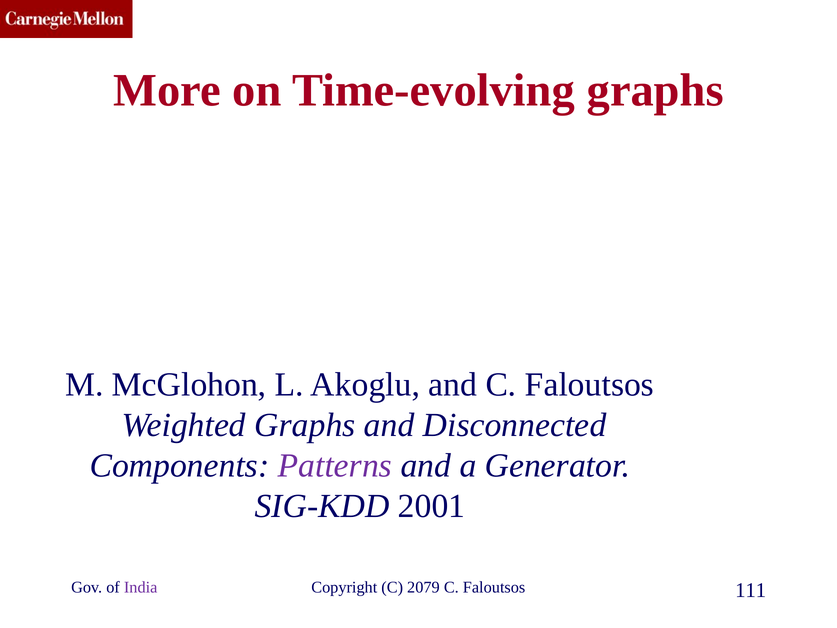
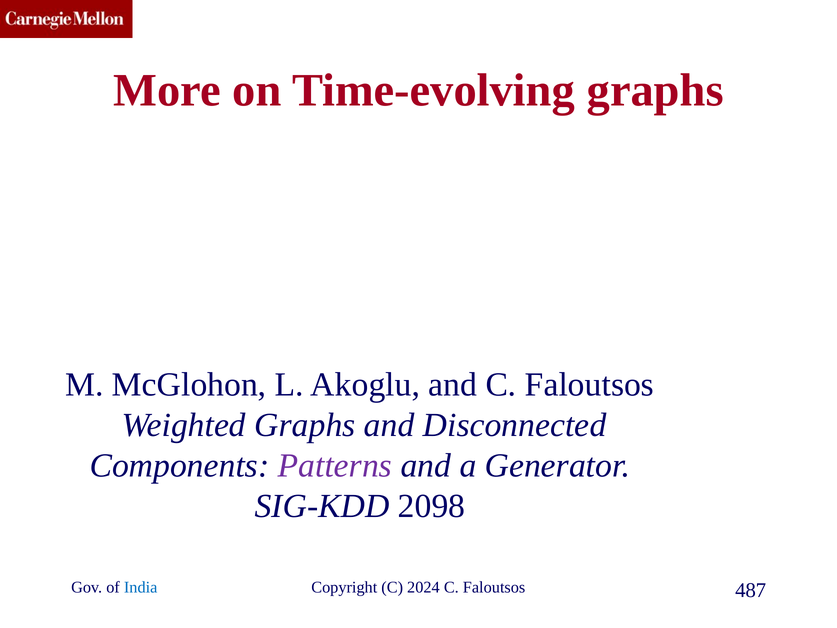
2001: 2001 -> 2098
India colour: purple -> blue
2079: 2079 -> 2024
111: 111 -> 487
